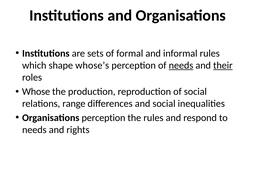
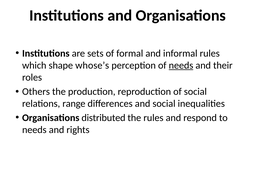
their underline: present -> none
Whose: Whose -> Others
Organisations perception: perception -> distributed
